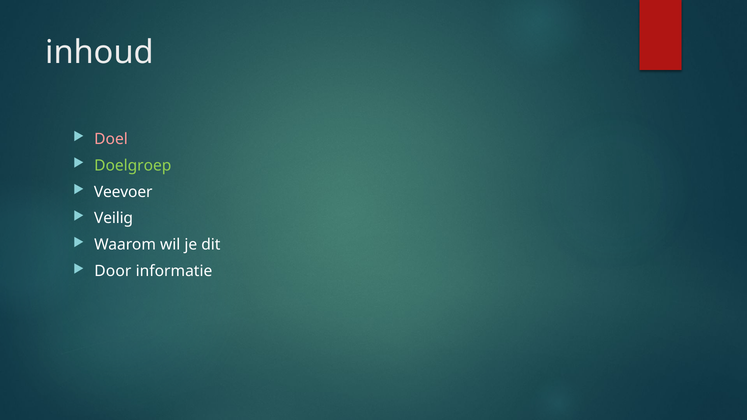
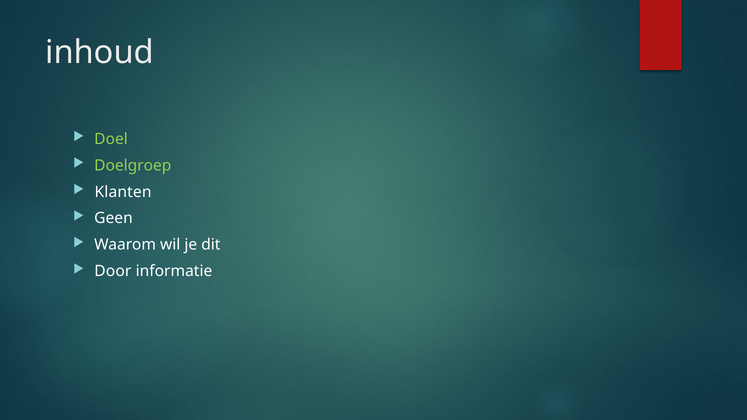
Doel colour: pink -> light green
Veevoer: Veevoer -> Klanten
Veilig: Veilig -> Geen
